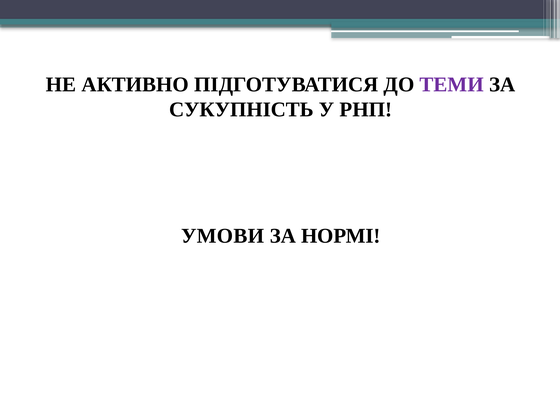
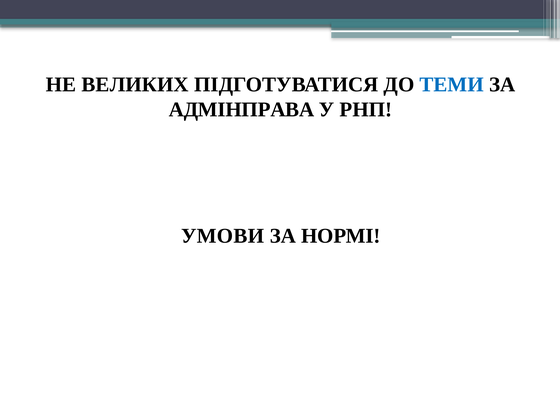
АКТИВНО: АКТИВНО -> ВЕЛИКИХ
ТЕМИ colour: purple -> blue
СУКУПНІСТЬ: СУКУПНІСТЬ -> АДМІНПРАВА
